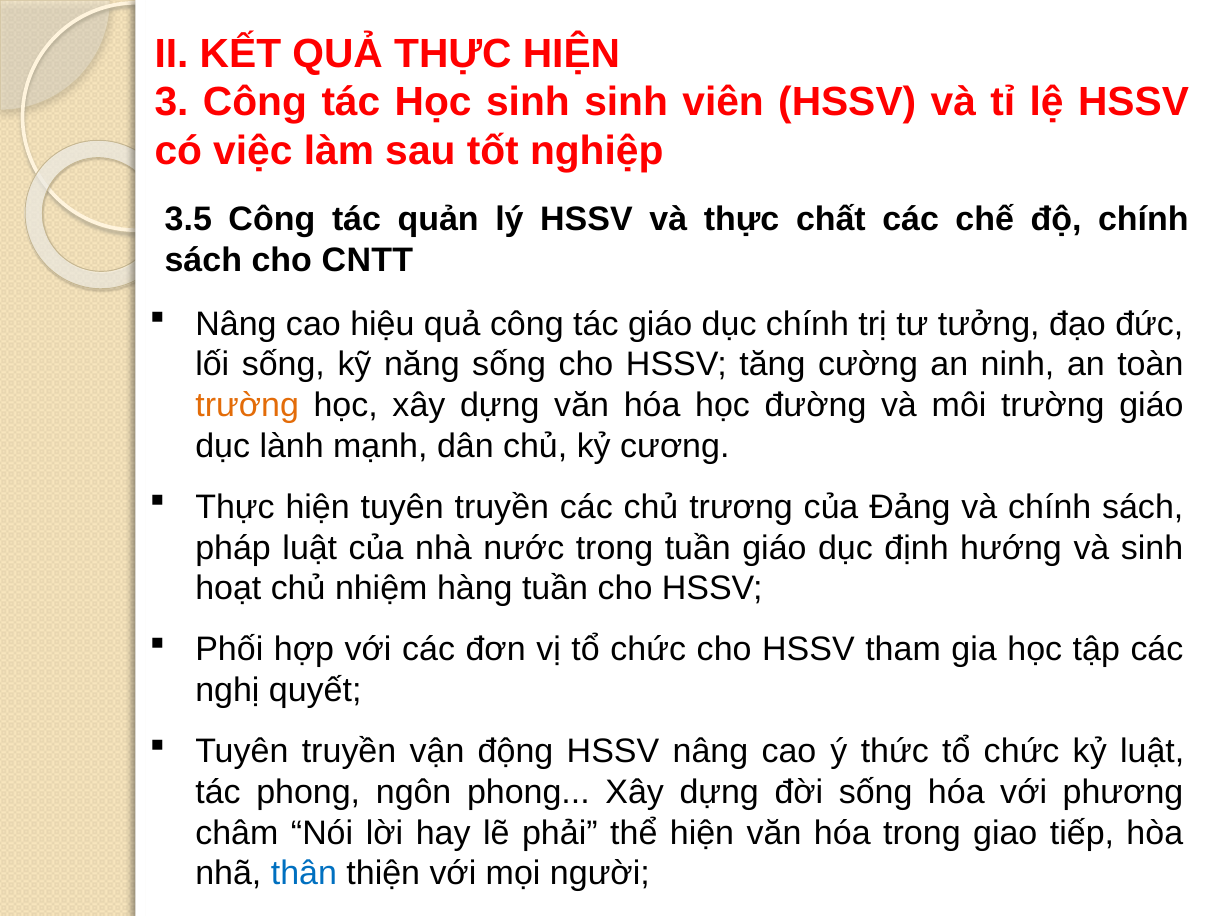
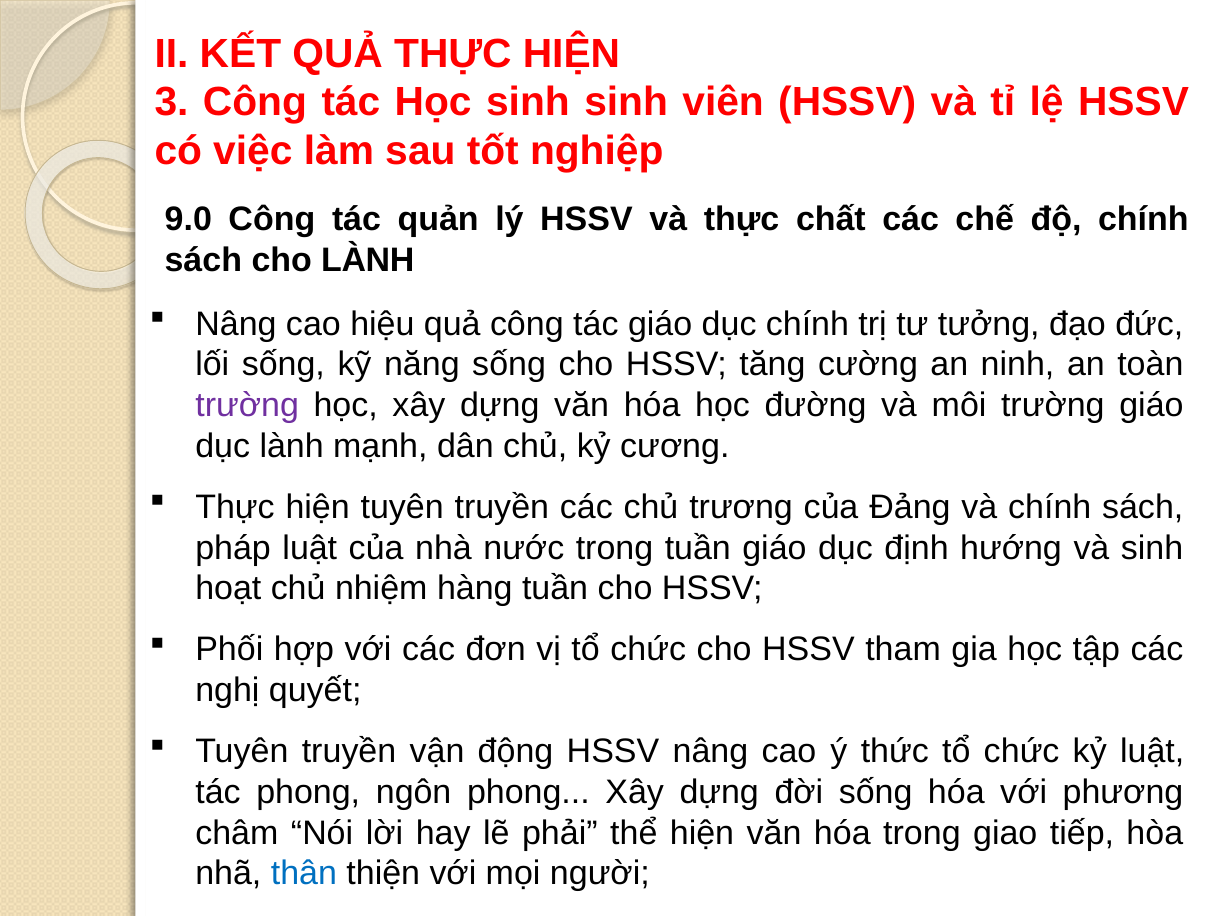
3.5: 3.5 -> 9.0
cho CNTT: CNTT -> LÀNH
trường at (247, 406) colour: orange -> purple
